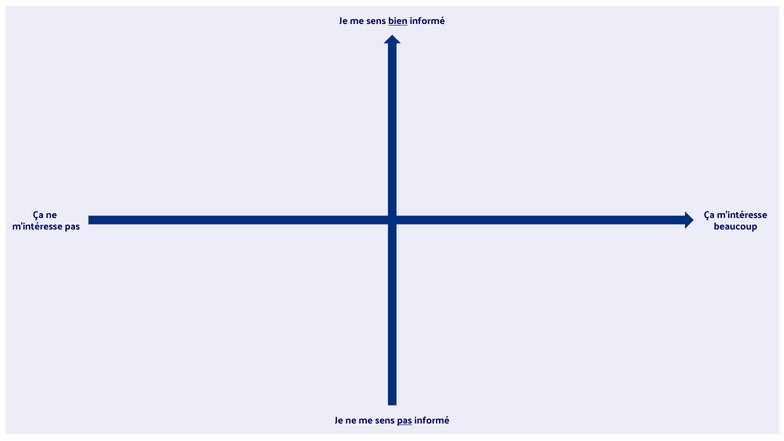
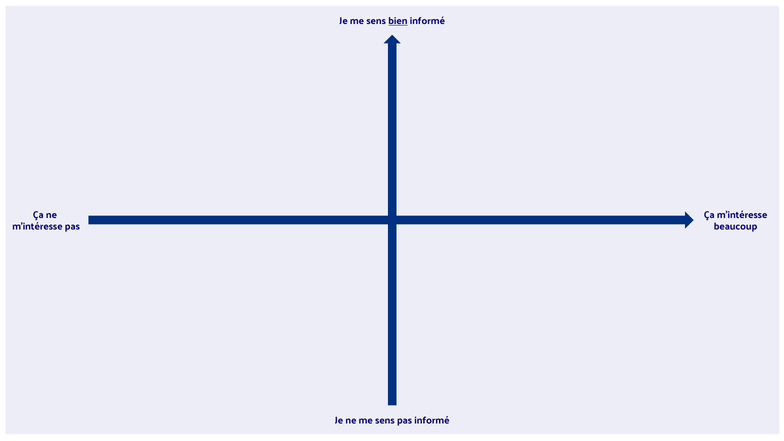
pas at (405, 420) underline: present -> none
